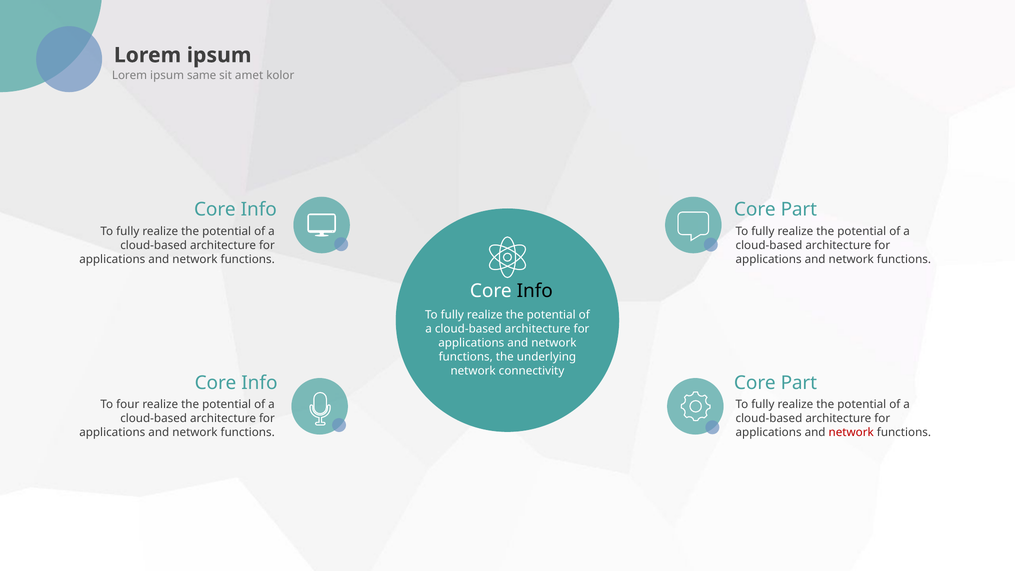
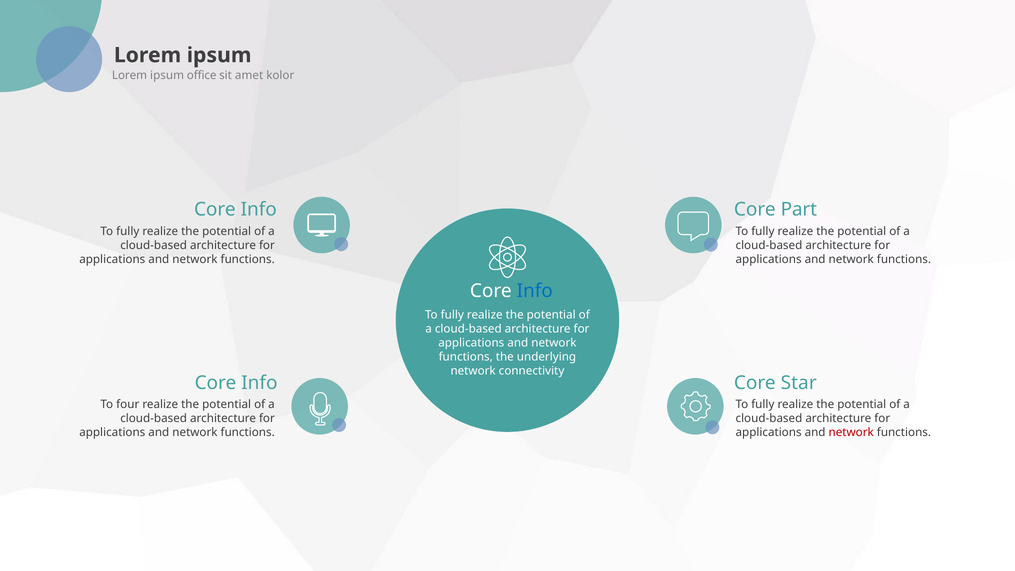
same: same -> office
Info at (535, 291) colour: black -> blue
Part at (799, 383): Part -> Star
